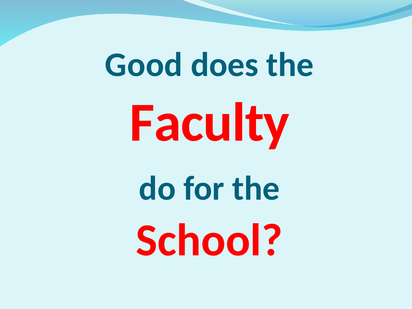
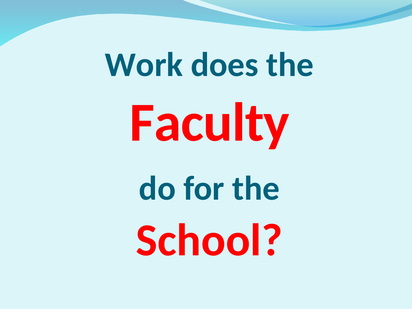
Good: Good -> Work
